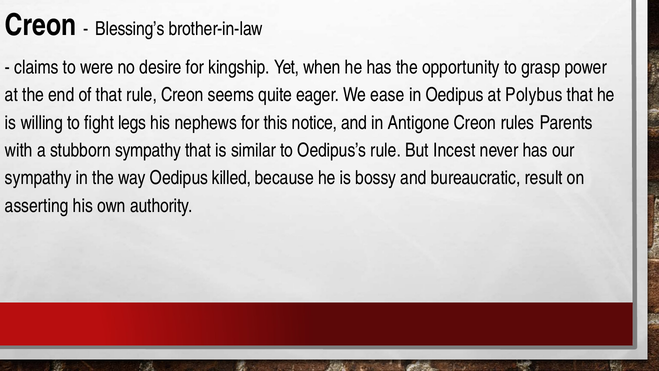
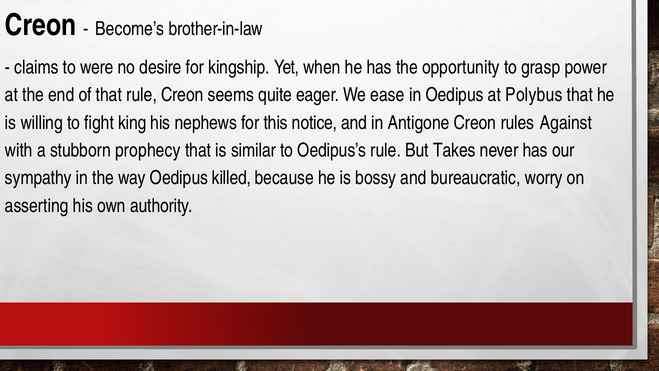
Blessing’s: Blessing’s -> Become’s
legs: legs -> king
Parents: Parents -> Against
stubborn sympathy: sympathy -> prophecy
Incest: Incest -> Takes
result: result -> worry
